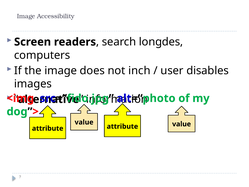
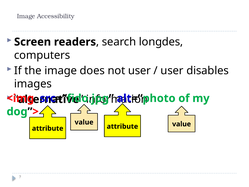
not inch: inch -> user
